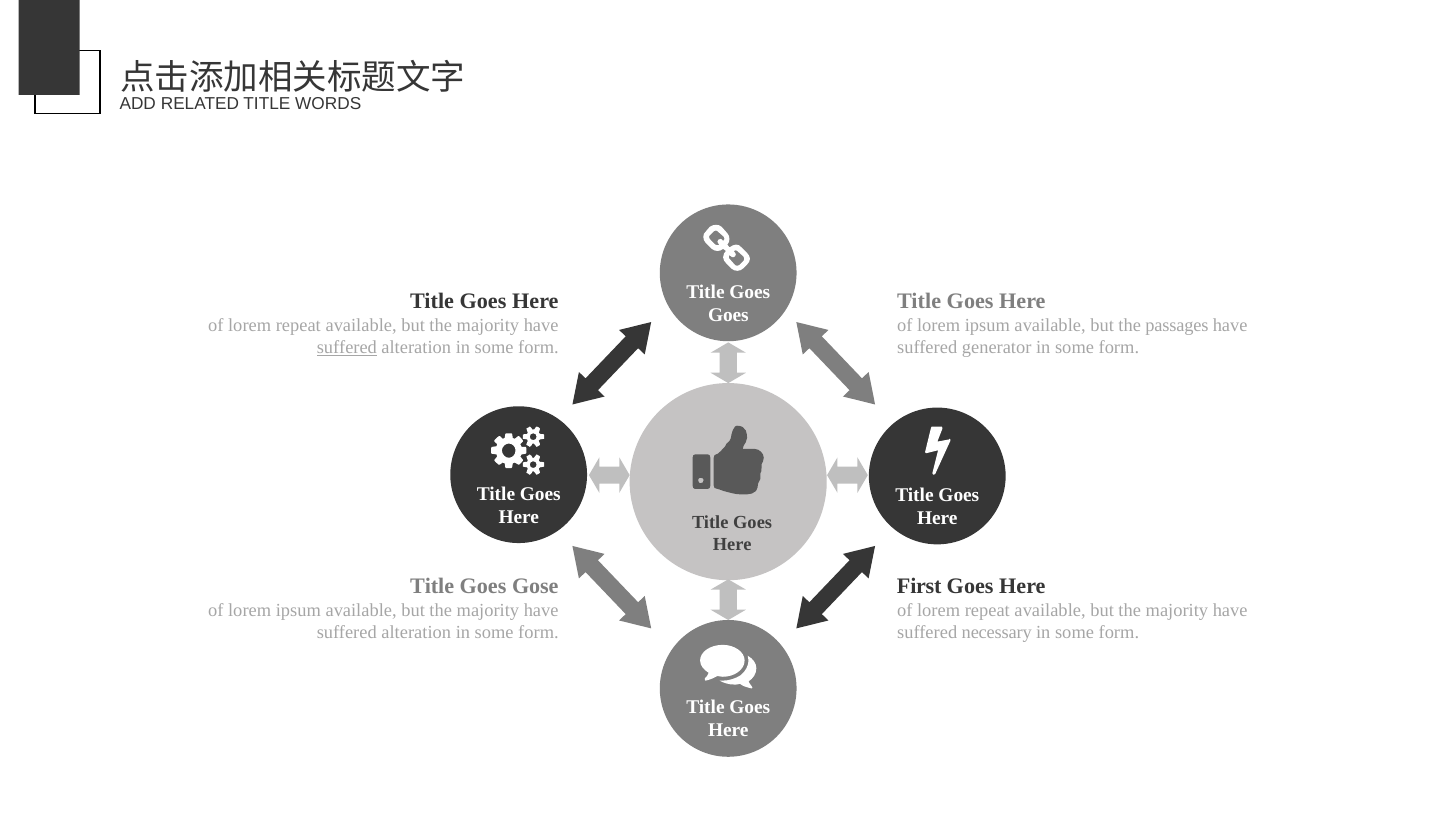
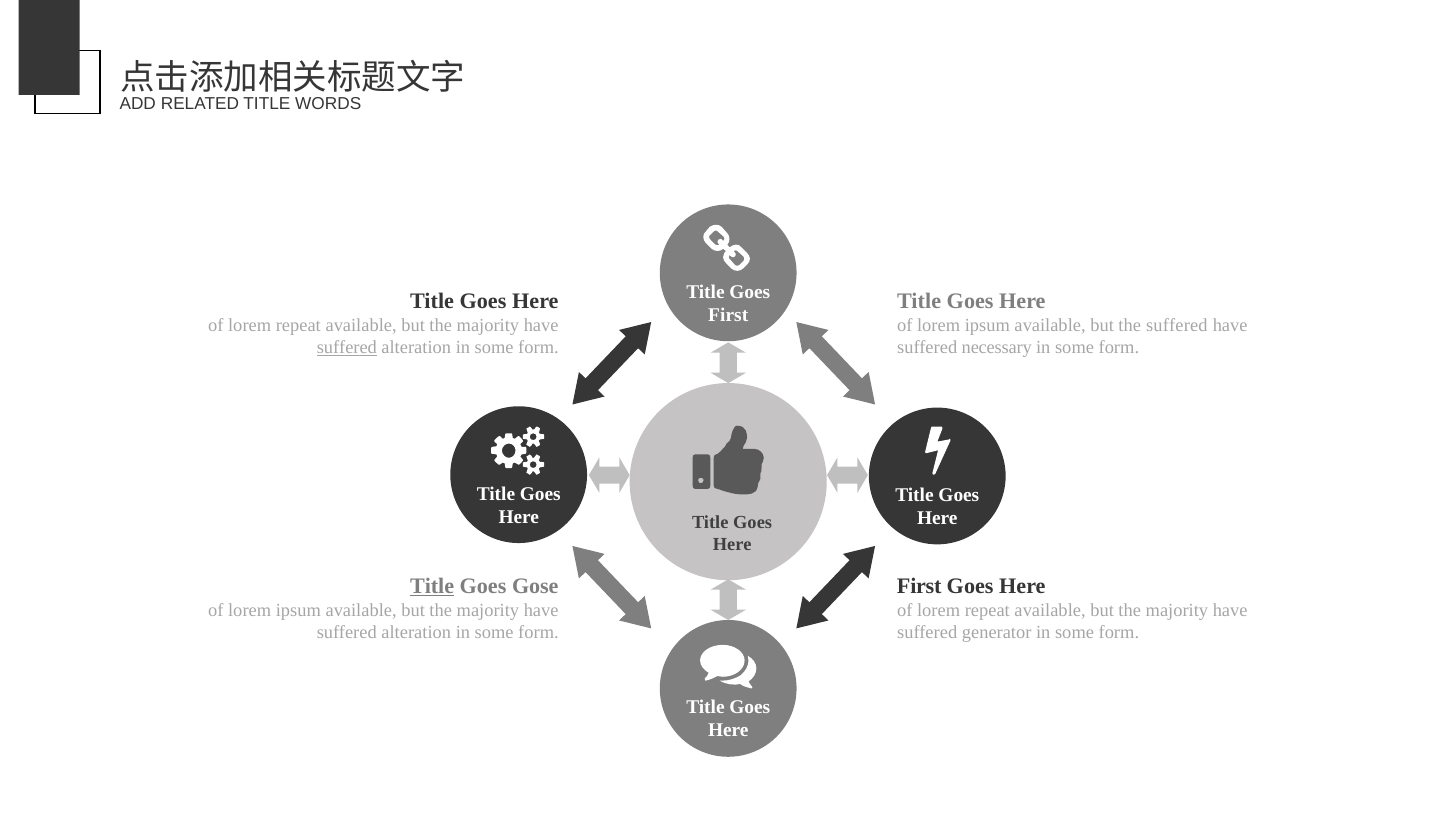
Goes at (728, 315): Goes -> First
the passages: passages -> suffered
generator: generator -> necessary
Title at (432, 586) underline: none -> present
necessary: necessary -> generator
